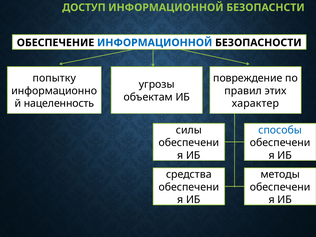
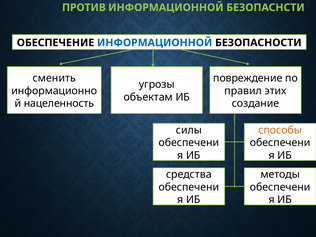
ДОСТУП: ДОСТУП -> ПРОТИВ
попытку: попытку -> сменить
характер: характер -> создание
способы colour: blue -> orange
